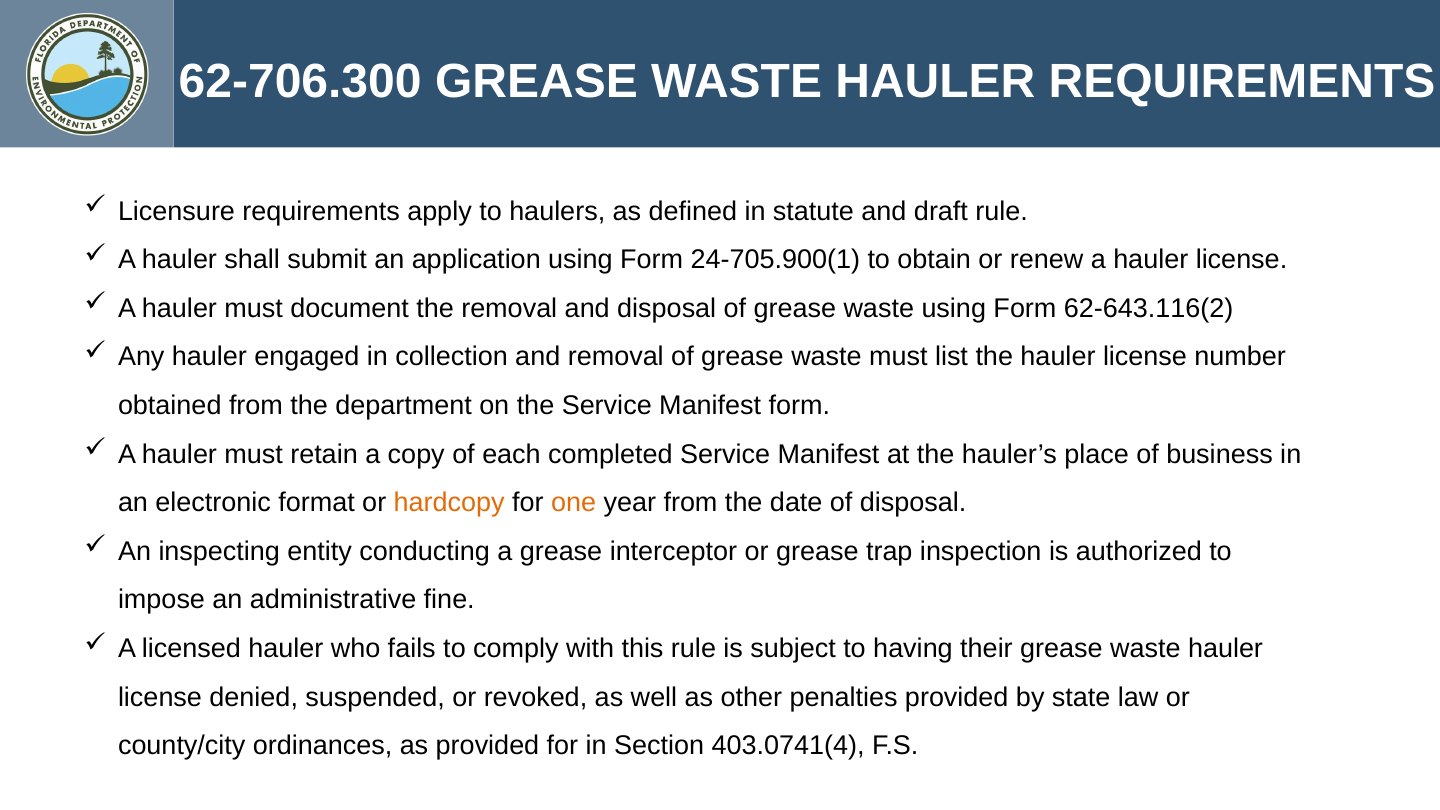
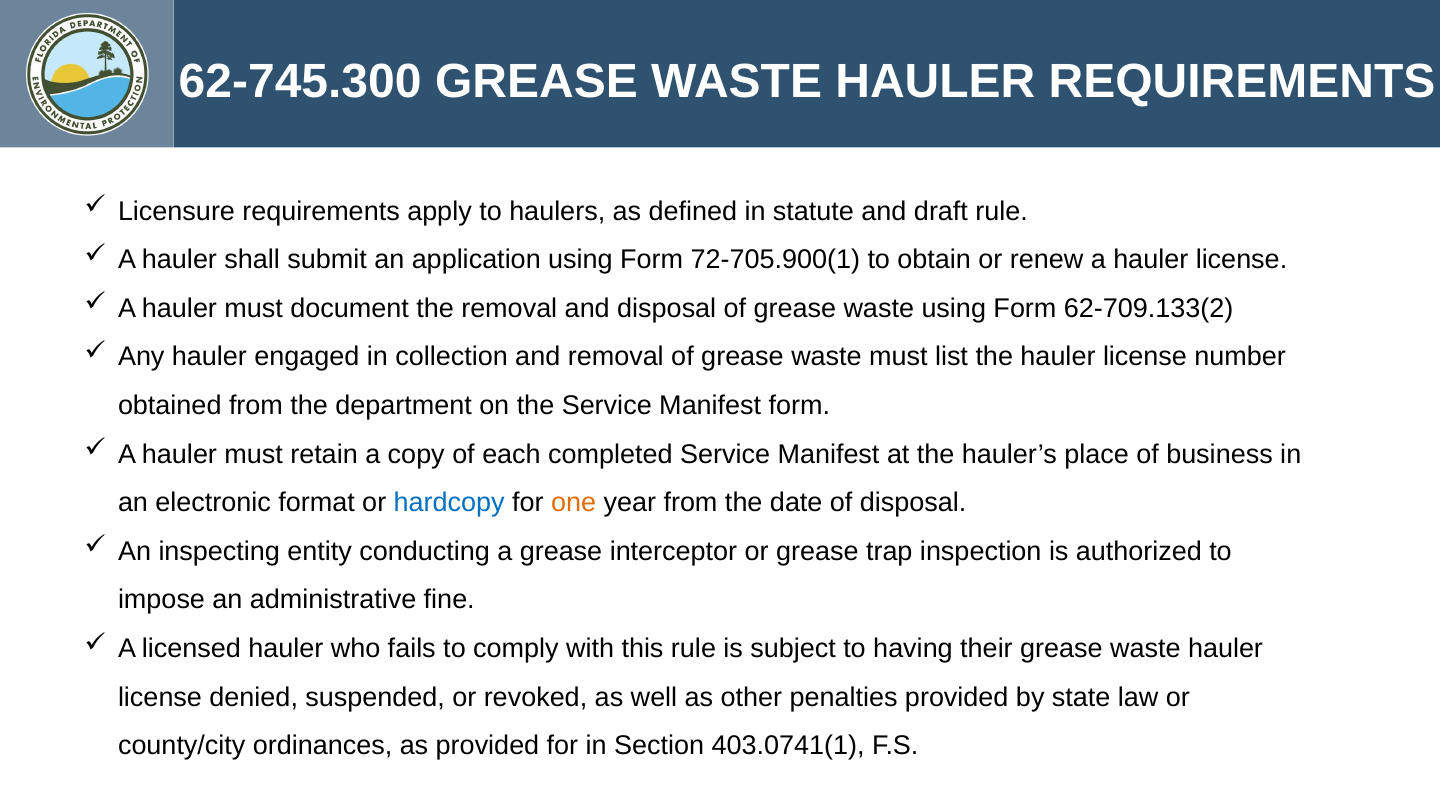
62-706.300: 62-706.300 -> 62-745.300
24-705.900(1: 24-705.900(1 -> 72-705.900(1
62-643.116(2: 62-643.116(2 -> 62-709.133(2
hardcopy colour: orange -> blue
403.0741(4: 403.0741(4 -> 403.0741(1
